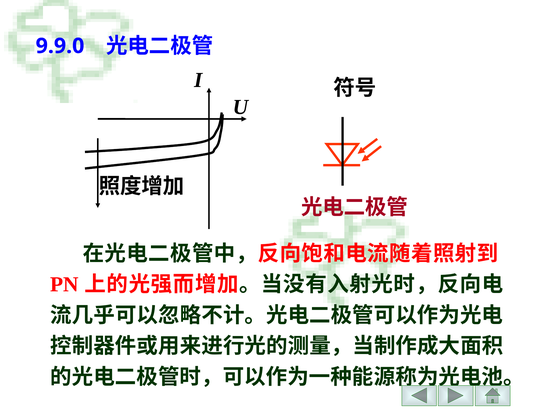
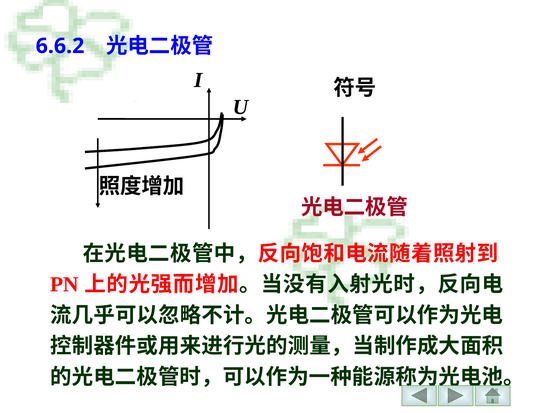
9.9.0: 9.9.0 -> 6.6.2
